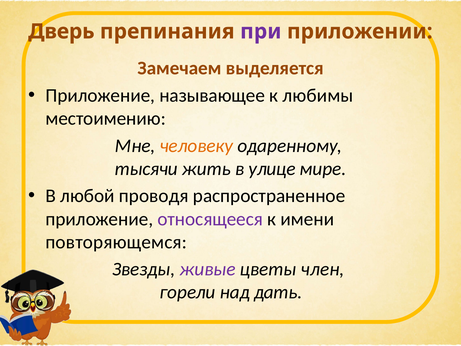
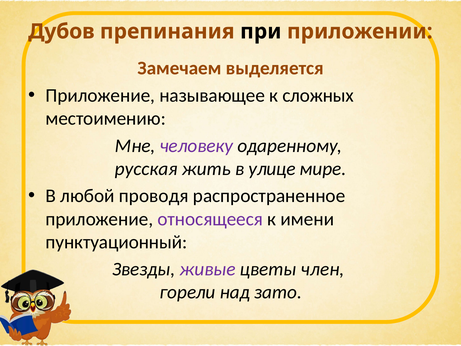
Дверь: Дверь -> Дубов
при colour: purple -> black
любимы: любимы -> сложных
человеку colour: orange -> purple
тысячи: тысячи -> русская
повторяющемся: повторяющемся -> пунктуационный
дать: дать -> зато
